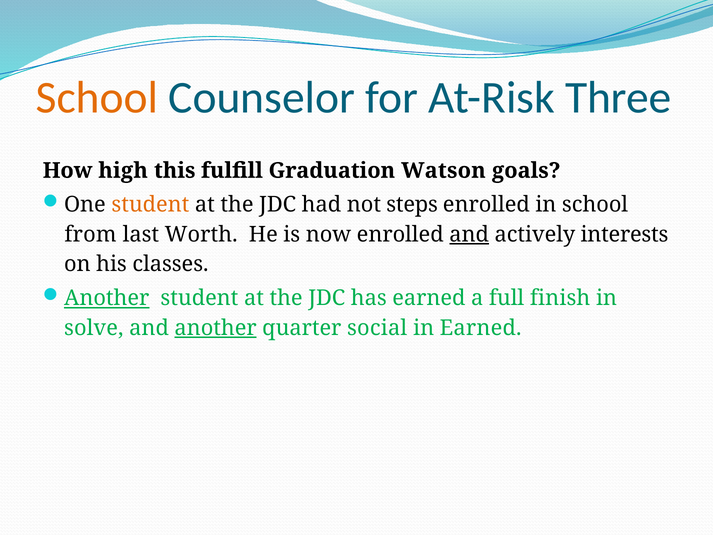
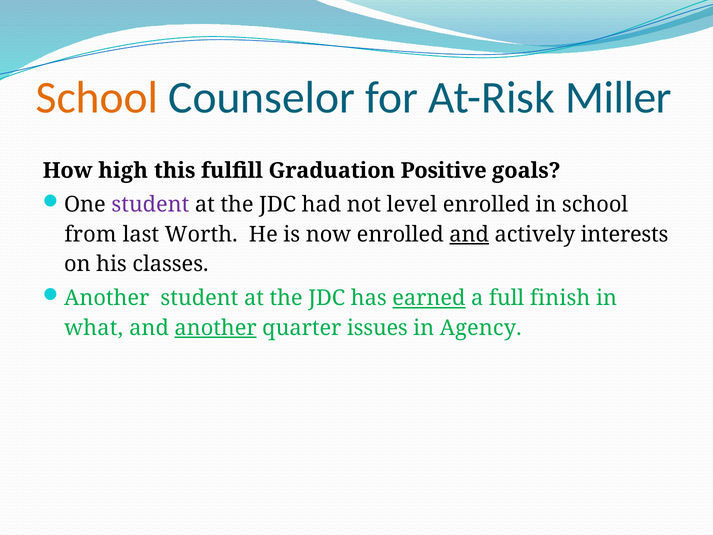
Three: Three -> Miller
Watson: Watson -> Positive
student at (150, 205) colour: orange -> purple
steps: steps -> level
Another at (107, 298) underline: present -> none
earned at (429, 298) underline: none -> present
solve: solve -> what
social: social -> issues
in Earned: Earned -> Agency
